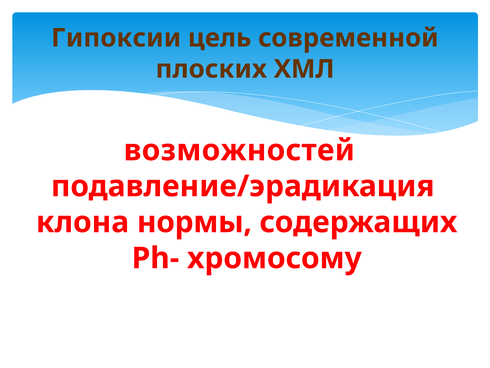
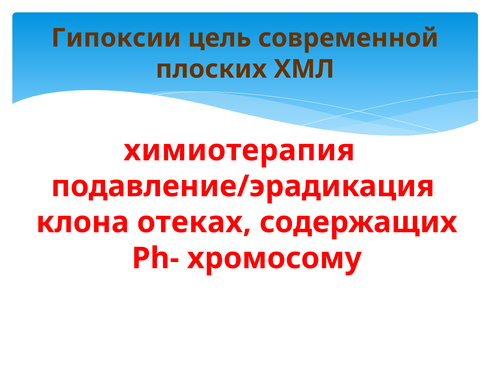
возможностей: возможностей -> химиотерапия
нормы: нормы -> отеках
